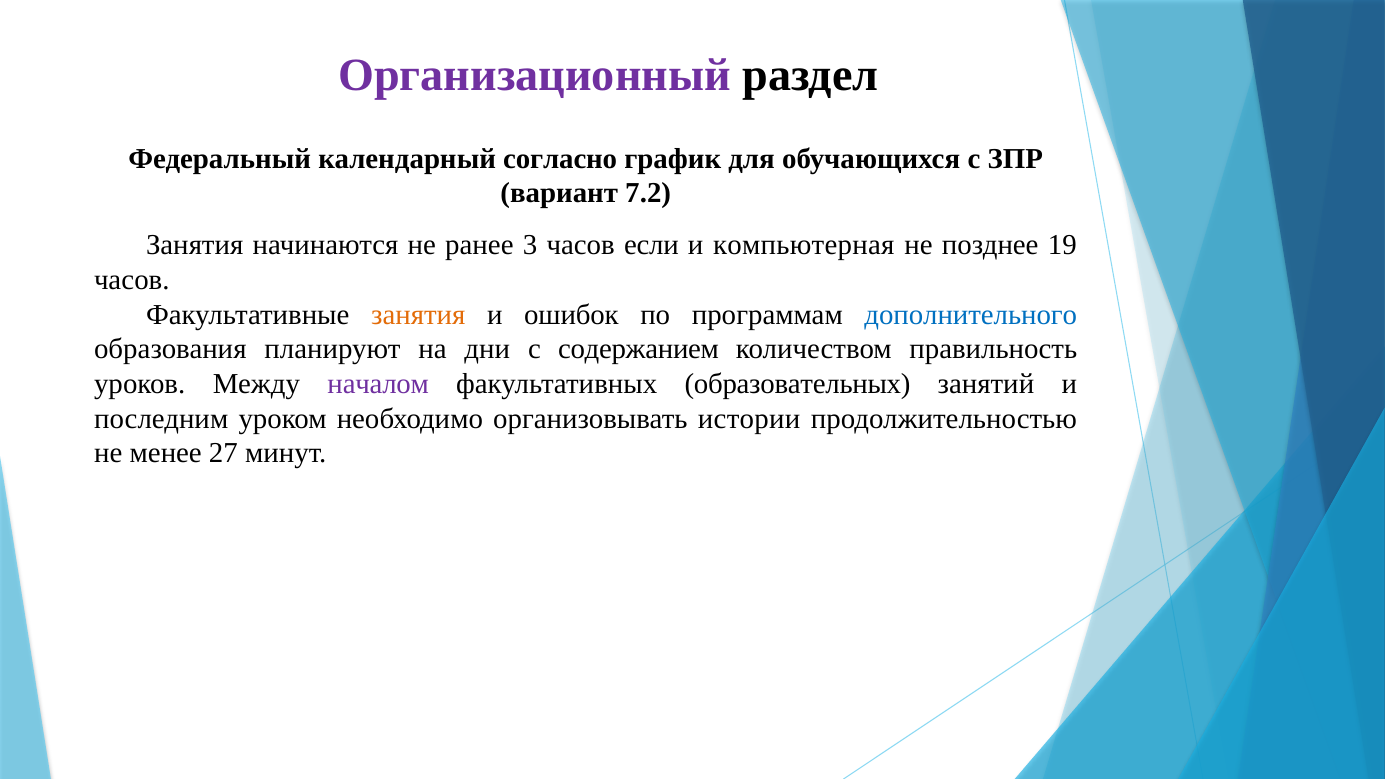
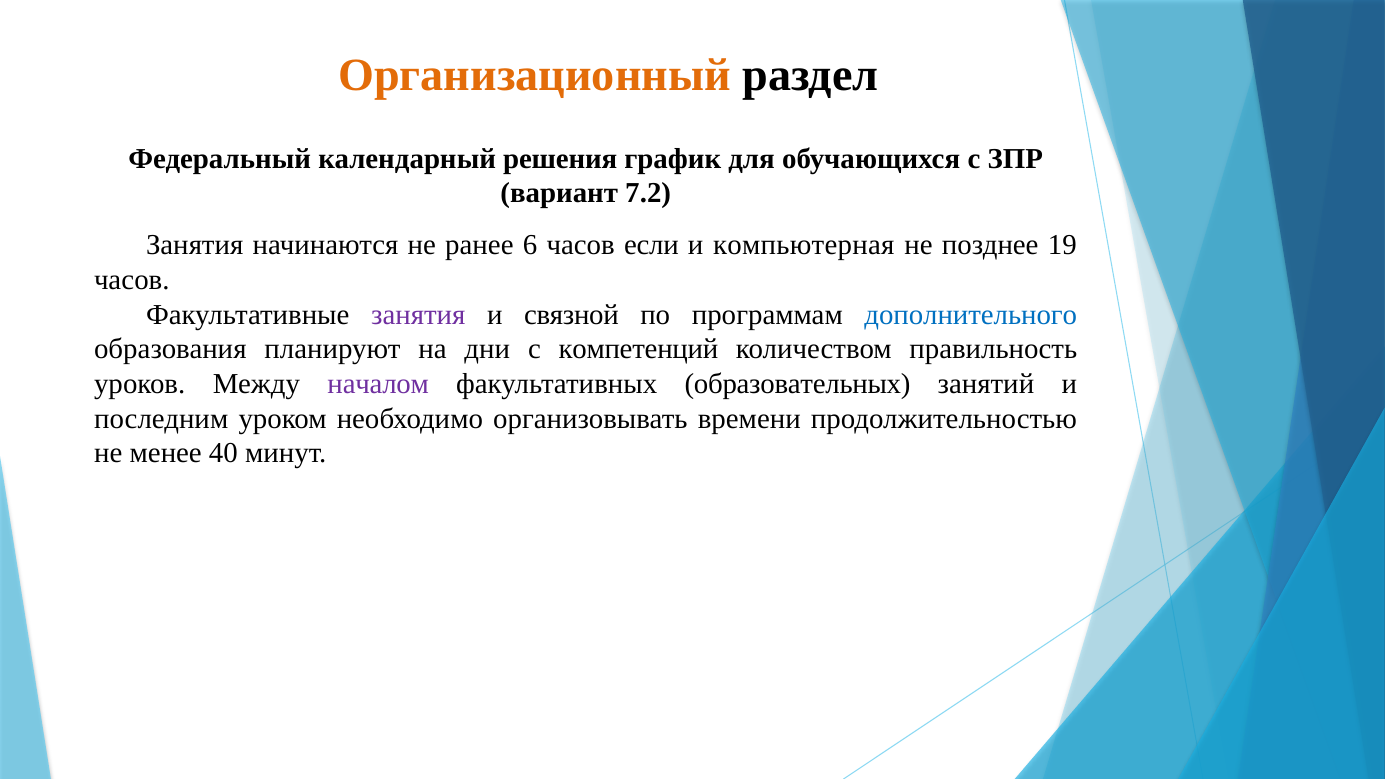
Организационный colour: purple -> orange
согласно: согласно -> решения
3: 3 -> 6
занятия at (418, 315) colour: orange -> purple
ошибок: ошибок -> связной
содержанием: содержанием -> компетенций
истории: истории -> времени
27: 27 -> 40
